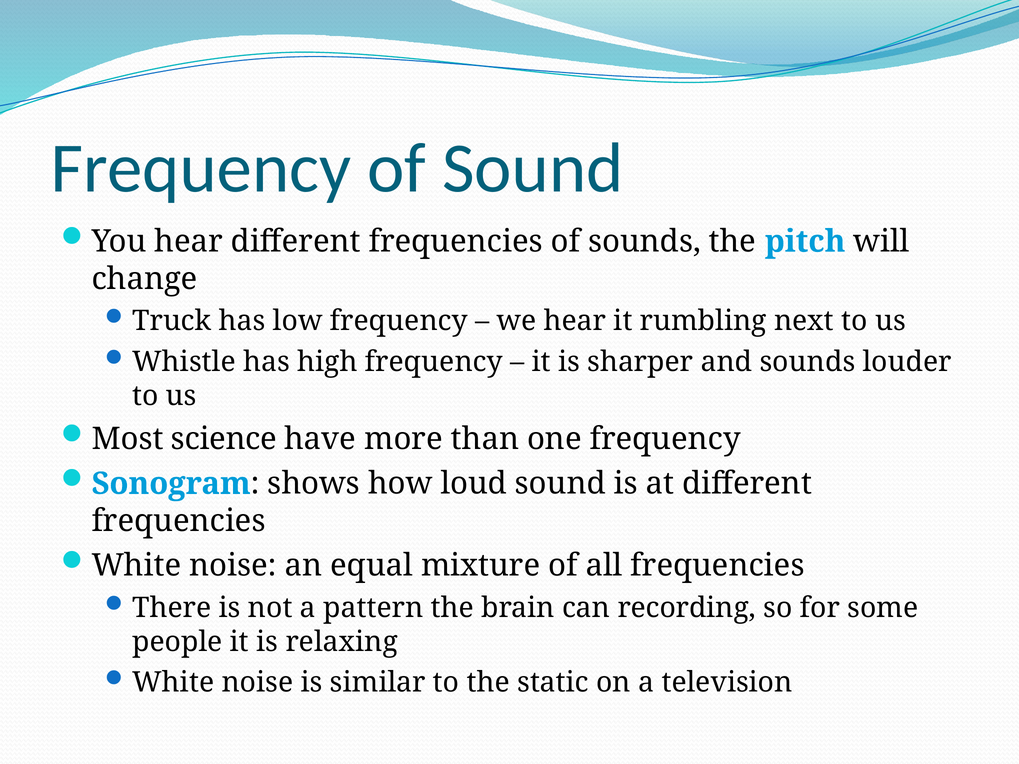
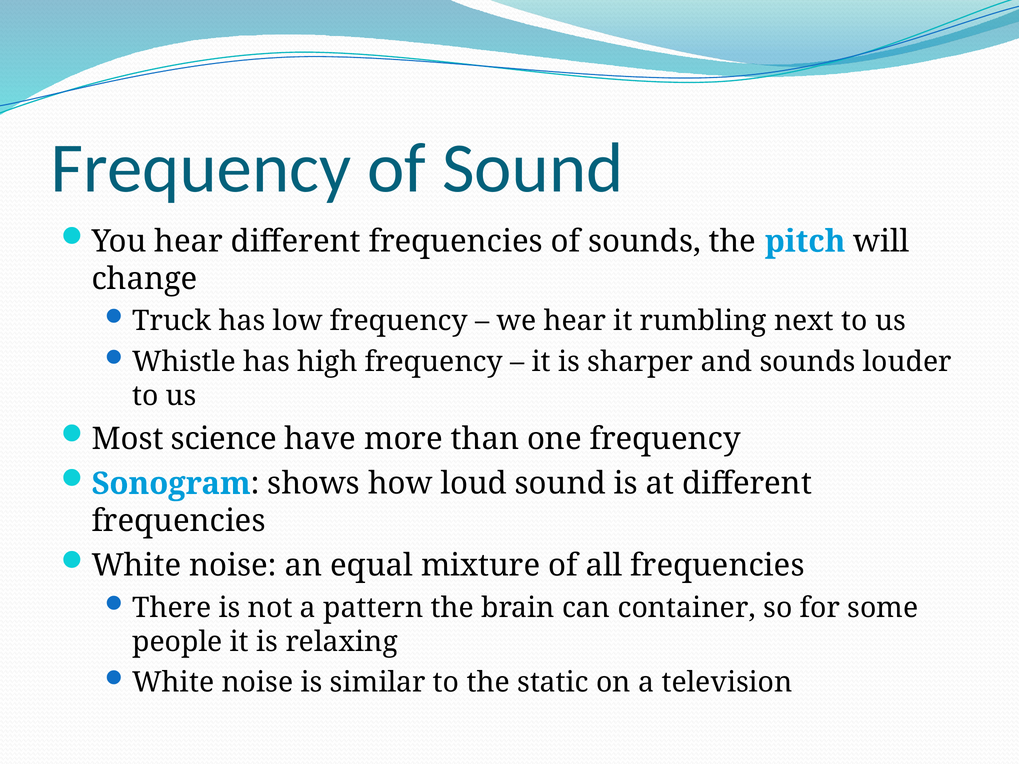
recording: recording -> container
